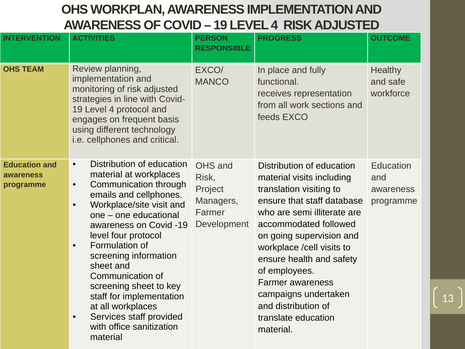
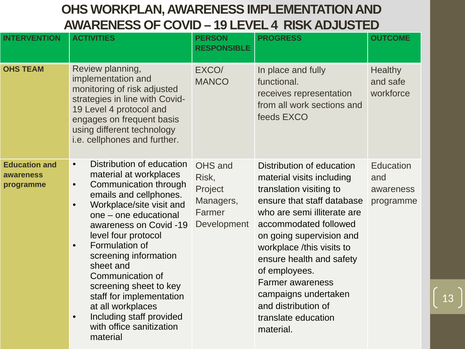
critical: critical -> further
/cell: /cell -> /this
Services at (108, 317): Services -> Including
